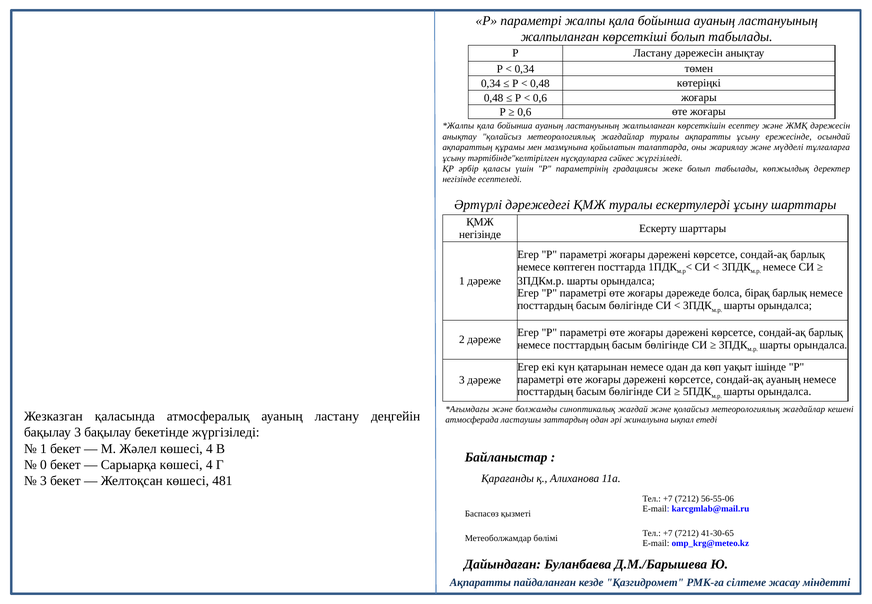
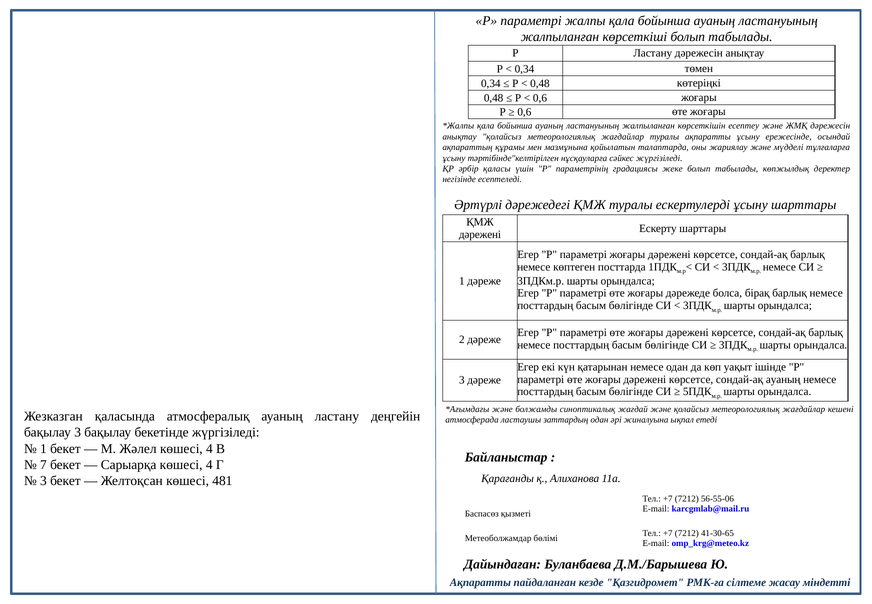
негізінде at (480, 234): негізінде -> дәрежені
0: 0 -> 7
